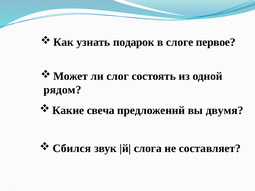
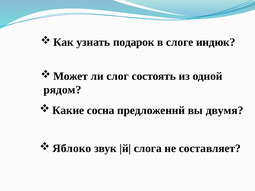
первое: первое -> индюк
свеча: свеча -> сосна
Сбился: Сбился -> Яблоко
